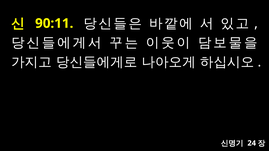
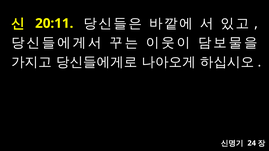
90:11: 90:11 -> 20:11
